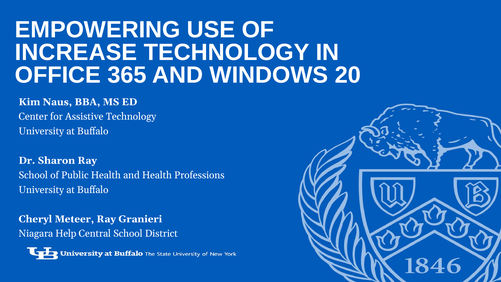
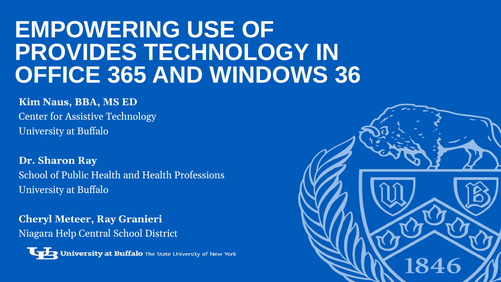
INCREASE: INCREASE -> PROVIDES
20: 20 -> 36
